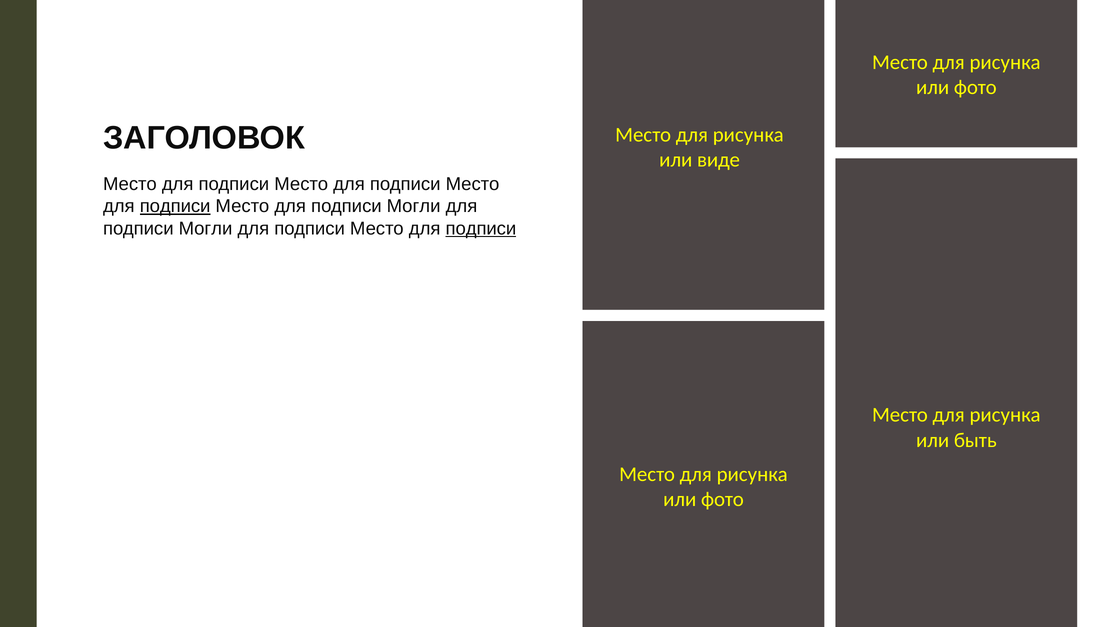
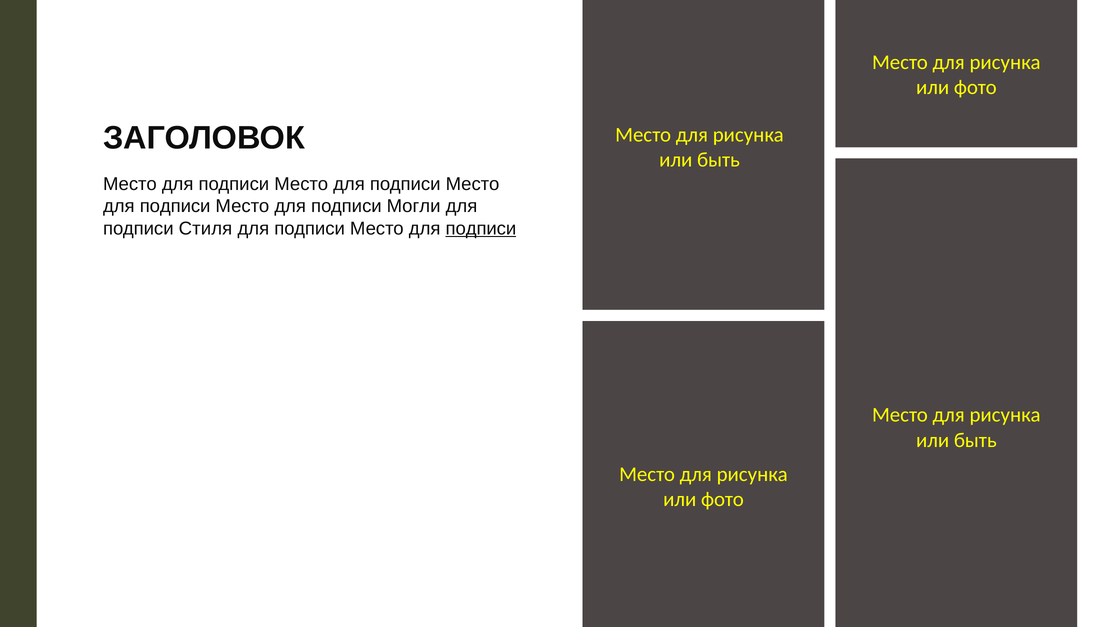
виде at (719, 160): виде -> быть
подписи at (175, 206) underline: present -> none
Могли at (206, 228): Могли -> Стиля
